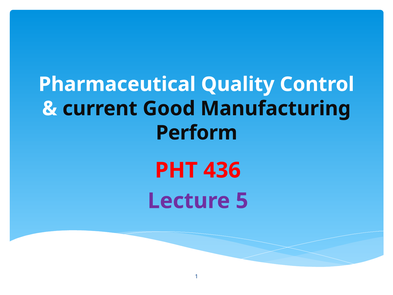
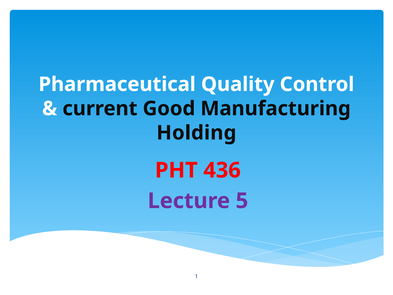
Perform: Perform -> Holding
